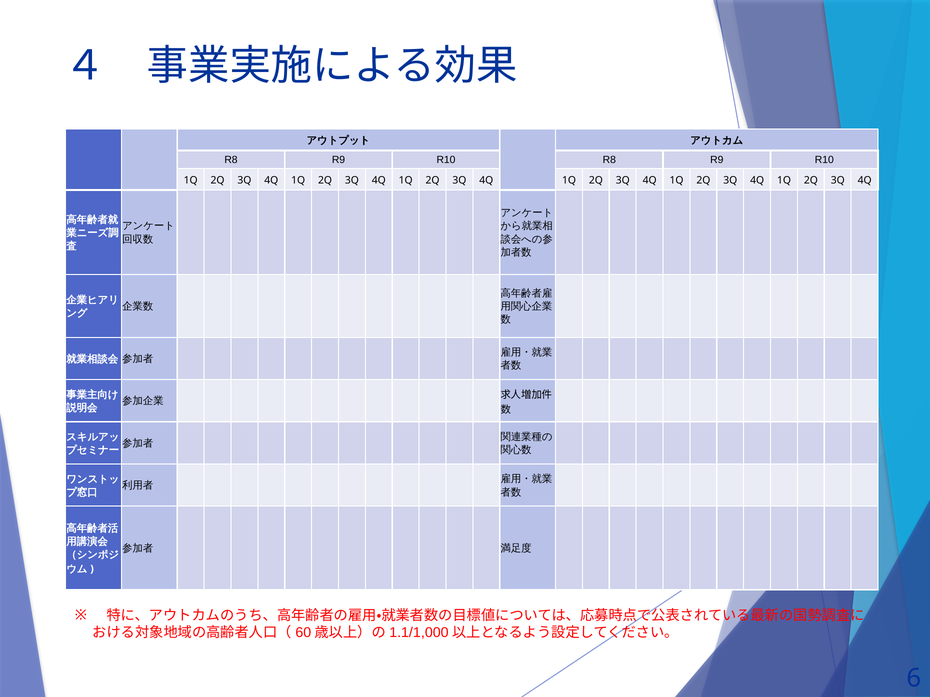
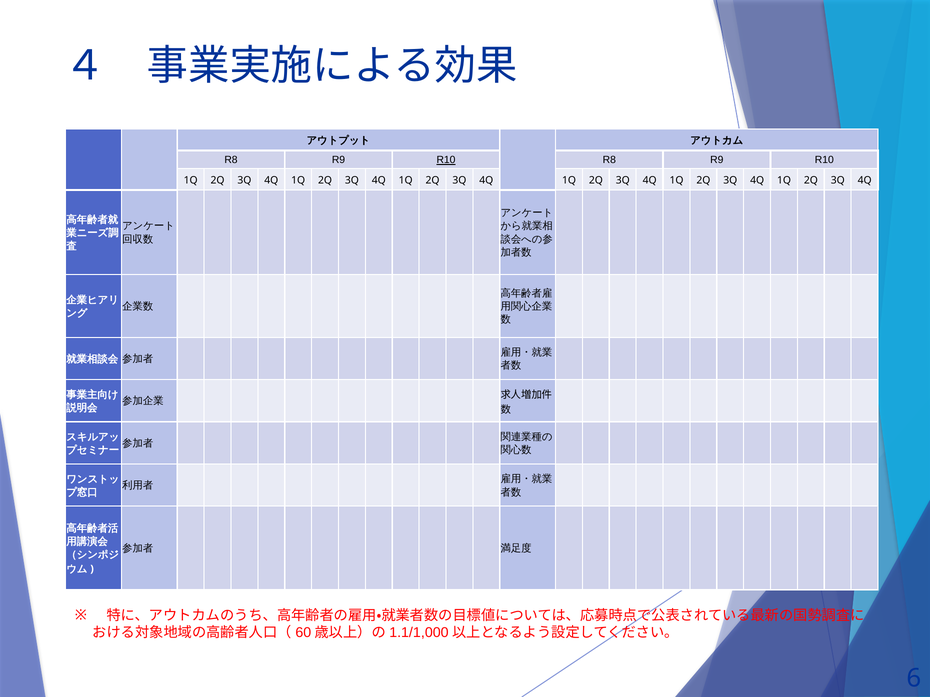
R10 at (446, 160) underline: none -> present
